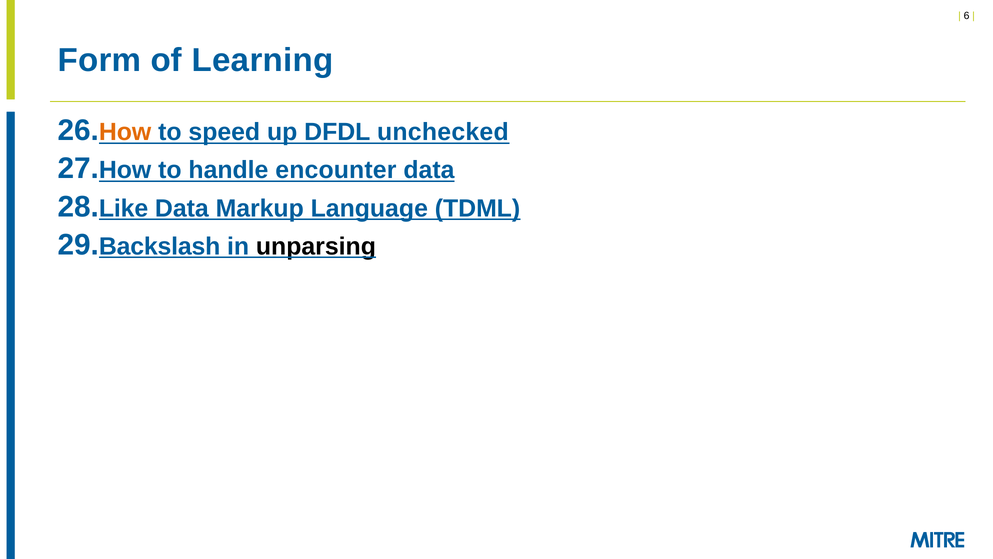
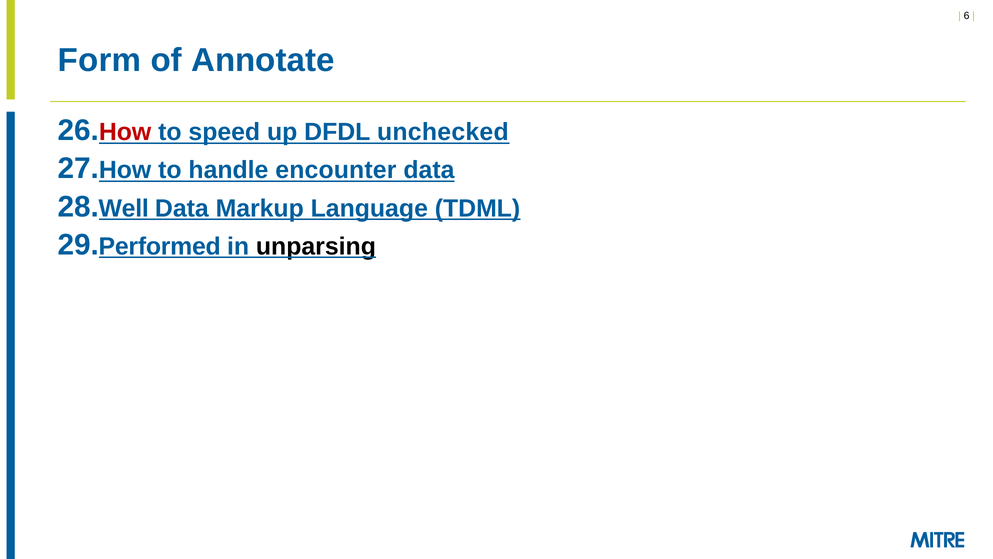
Learning: Learning -> Annotate
How at (125, 132) colour: orange -> red
Like: Like -> Well
Backslash: Backslash -> Performed
